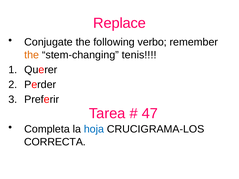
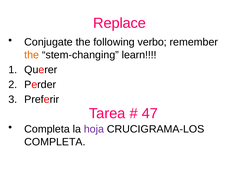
tenis: tenis -> learn
hoja colour: blue -> purple
CORRECTA at (55, 142): CORRECTA -> COMPLETA
